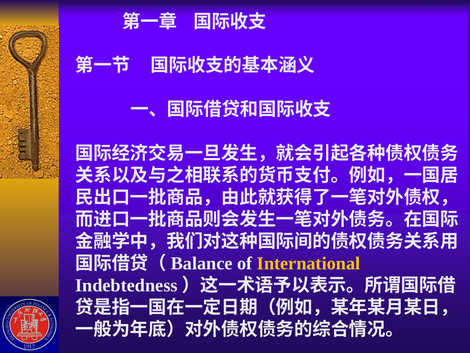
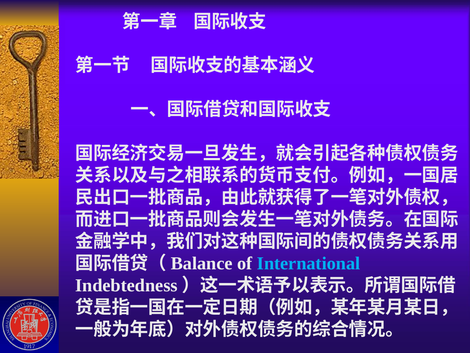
International colour: yellow -> light blue
